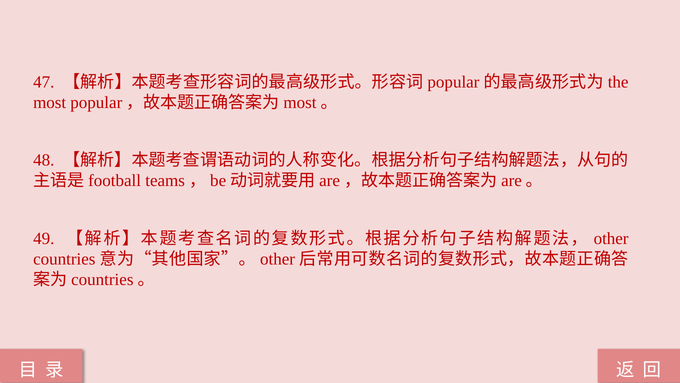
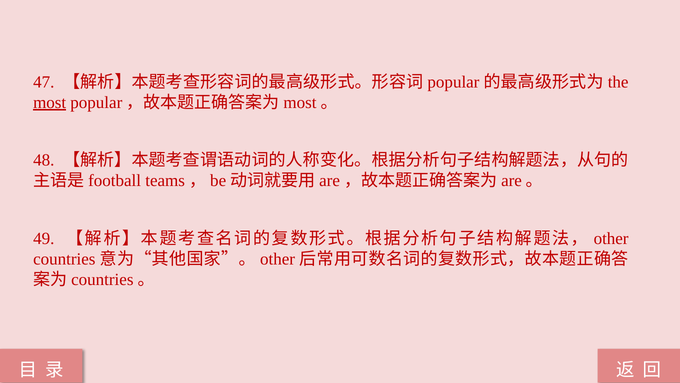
most underline: none -> present
